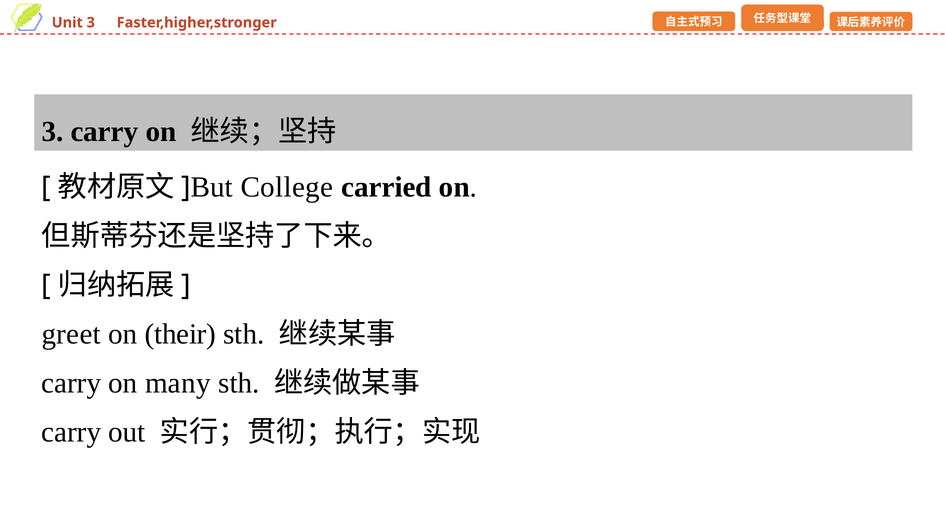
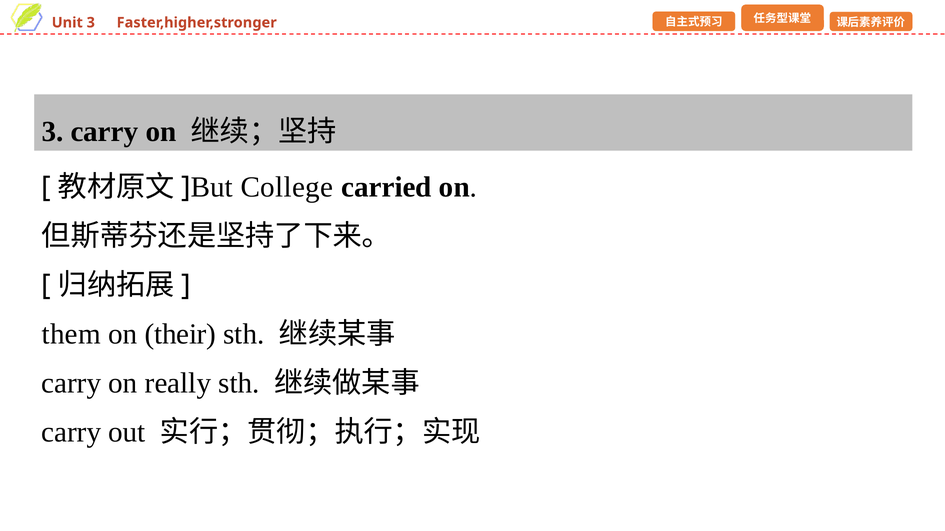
greet: greet -> them
many: many -> really
